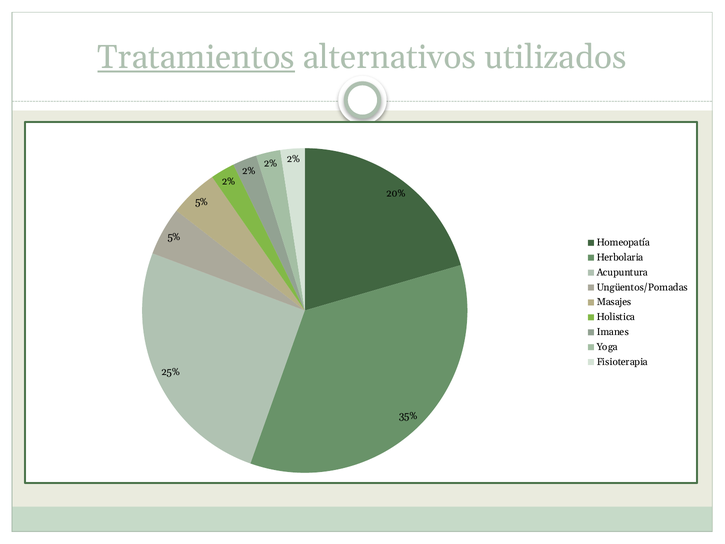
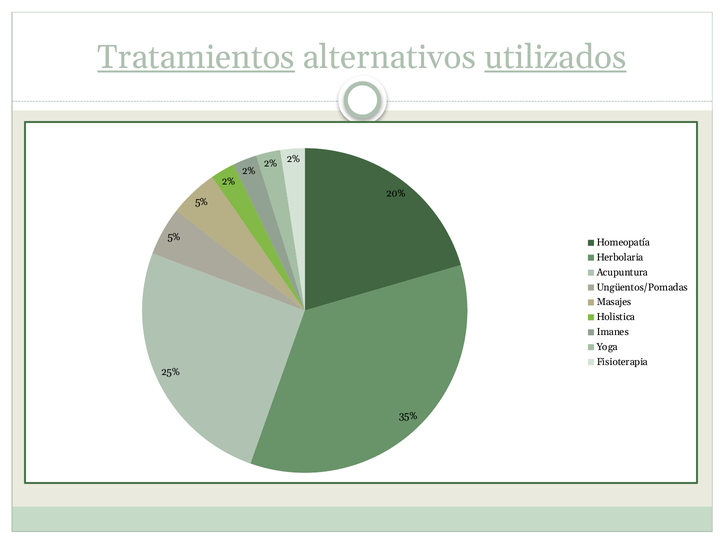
utilizados underline: none -> present
